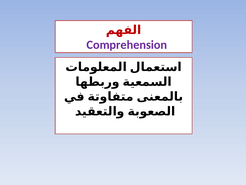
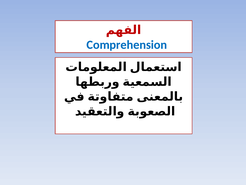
Comprehension colour: purple -> blue
